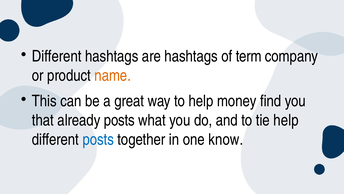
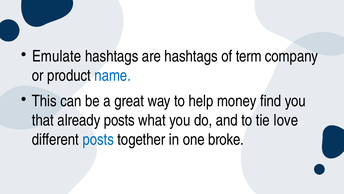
Different at (57, 56): Different -> Emulate
name colour: orange -> blue
tie help: help -> love
know: know -> broke
